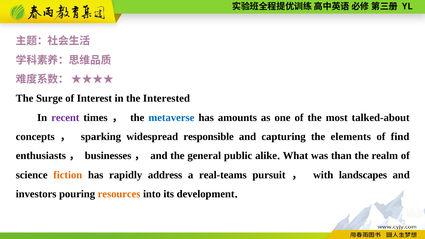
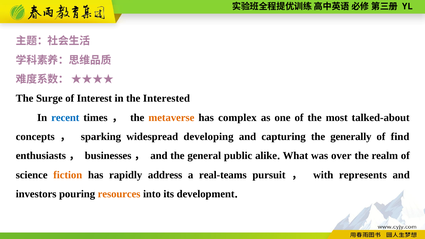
recent colour: purple -> blue
metaverse colour: blue -> orange
amounts: amounts -> complex
responsible: responsible -> developing
elements: elements -> generally
than: than -> over
landscapes: landscapes -> represents
